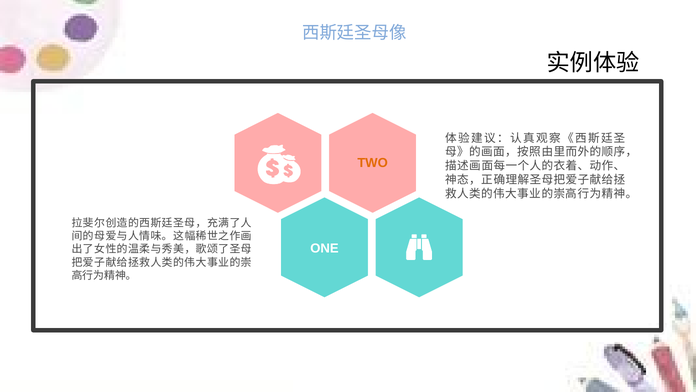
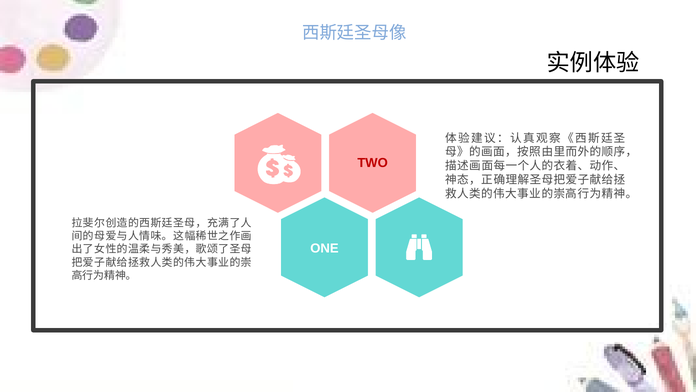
TWO colour: orange -> red
